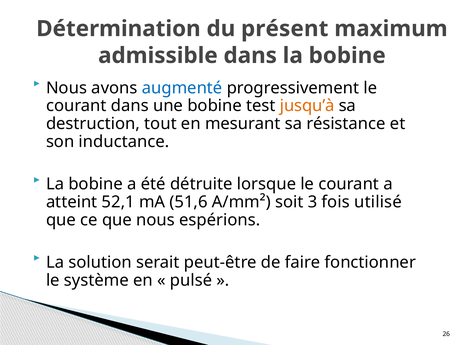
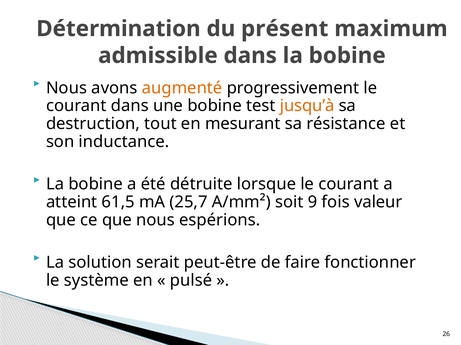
augmenté colour: blue -> orange
52,1: 52,1 -> 61,5
51,6: 51,6 -> 25,7
3: 3 -> 9
utilisé: utilisé -> valeur
